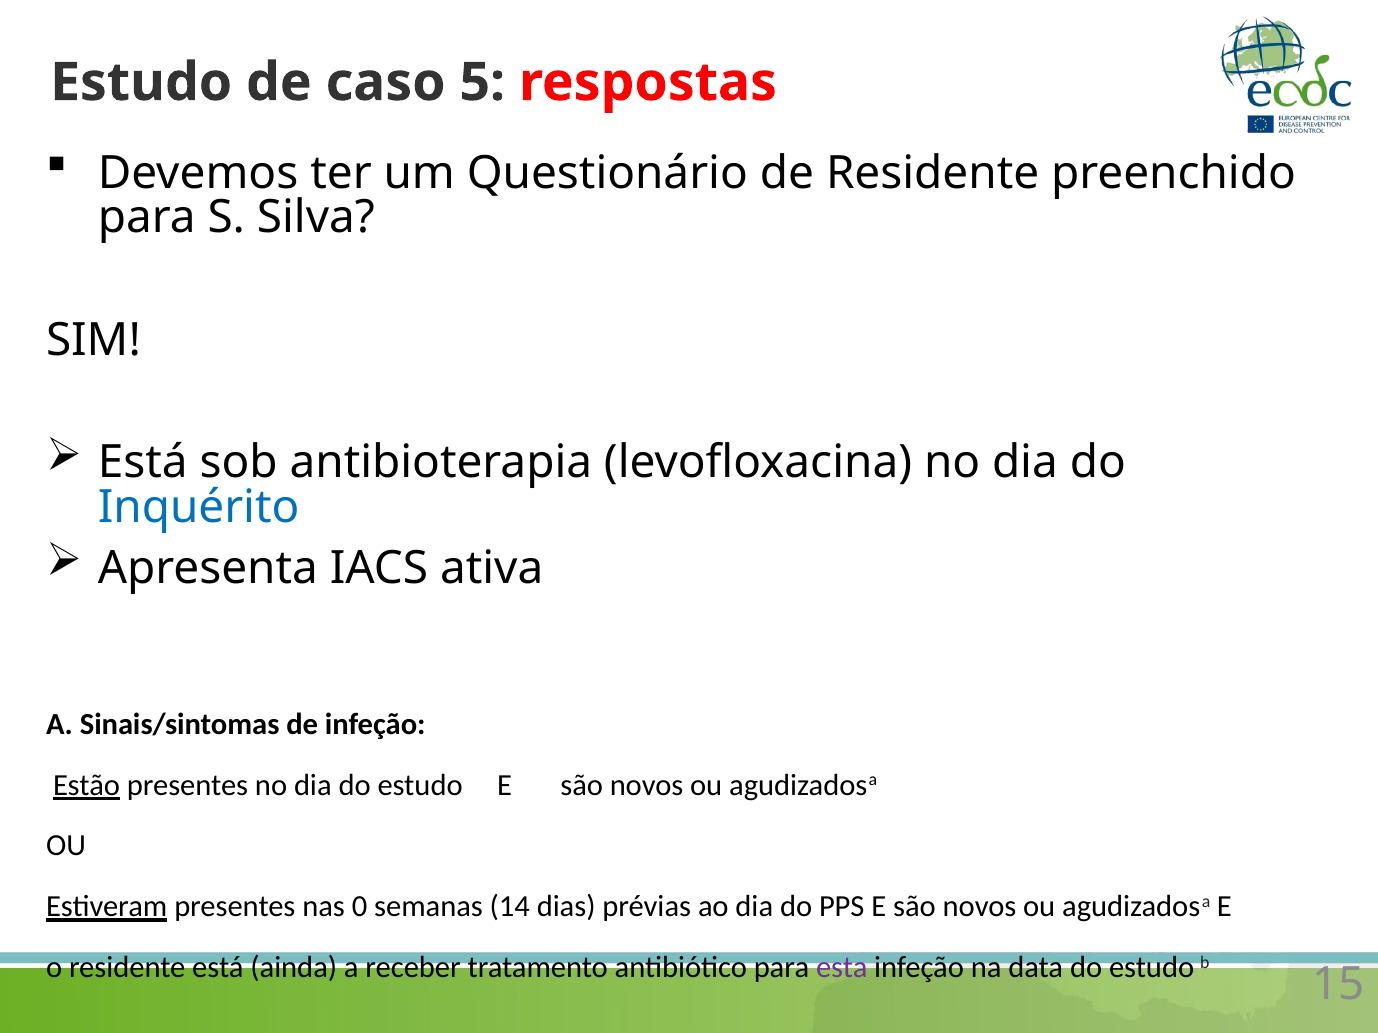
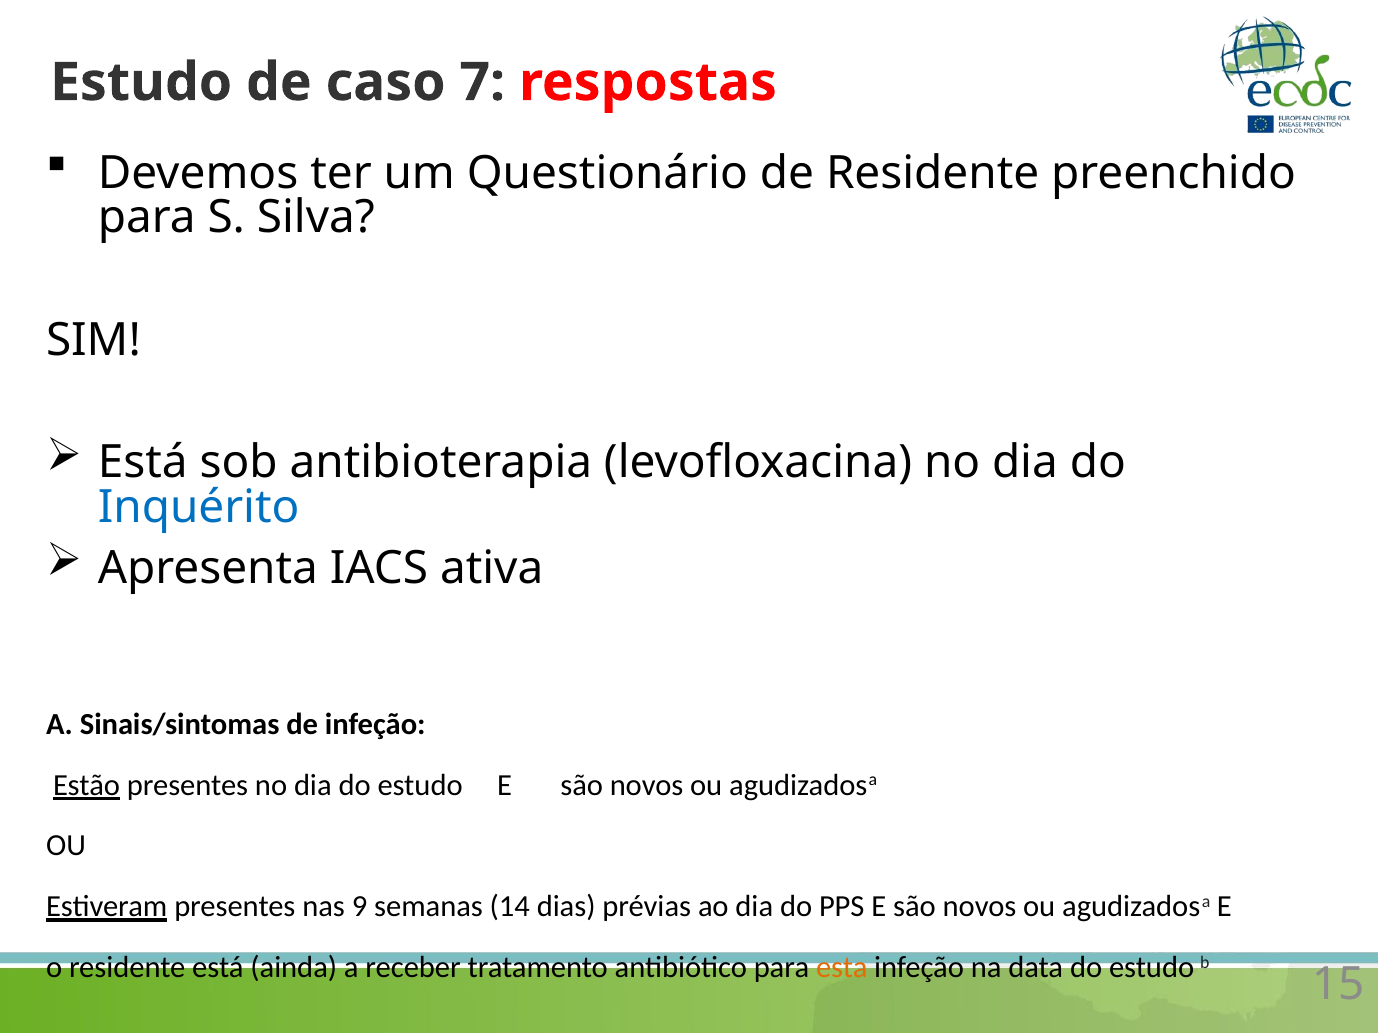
5: 5 -> 7
0: 0 -> 9
esta colour: purple -> orange
